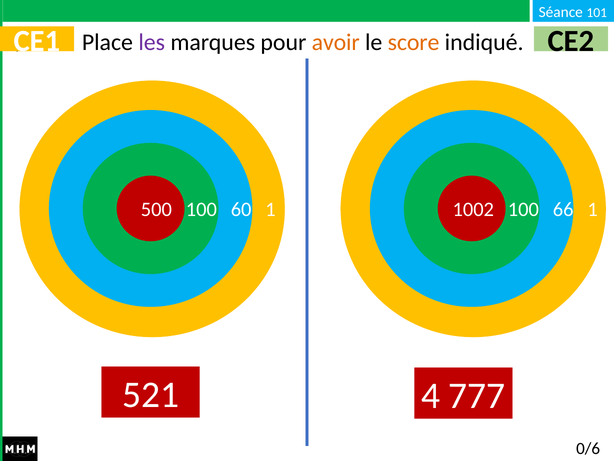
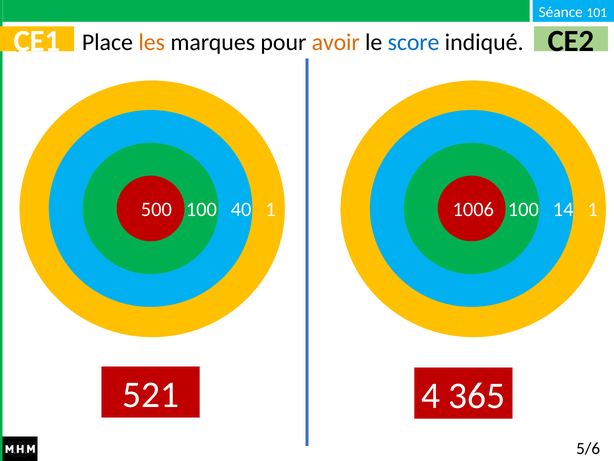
les colour: purple -> orange
score colour: orange -> blue
60: 60 -> 40
1002: 1002 -> 1006
66: 66 -> 14
777: 777 -> 365
0/6: 0/6 -> 5/6
